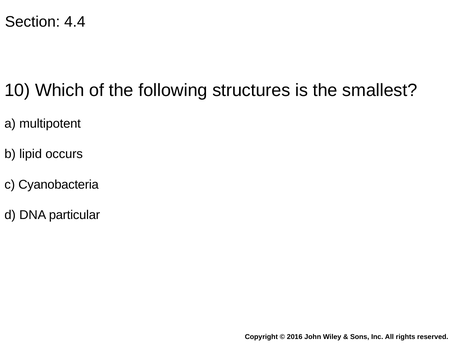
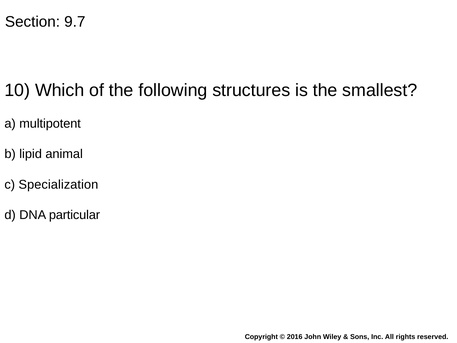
4.4: 4.4 -> 9.7
occurs: occurs -> animal
Cyanobacteria: Cyanobacteria -> Specialization
